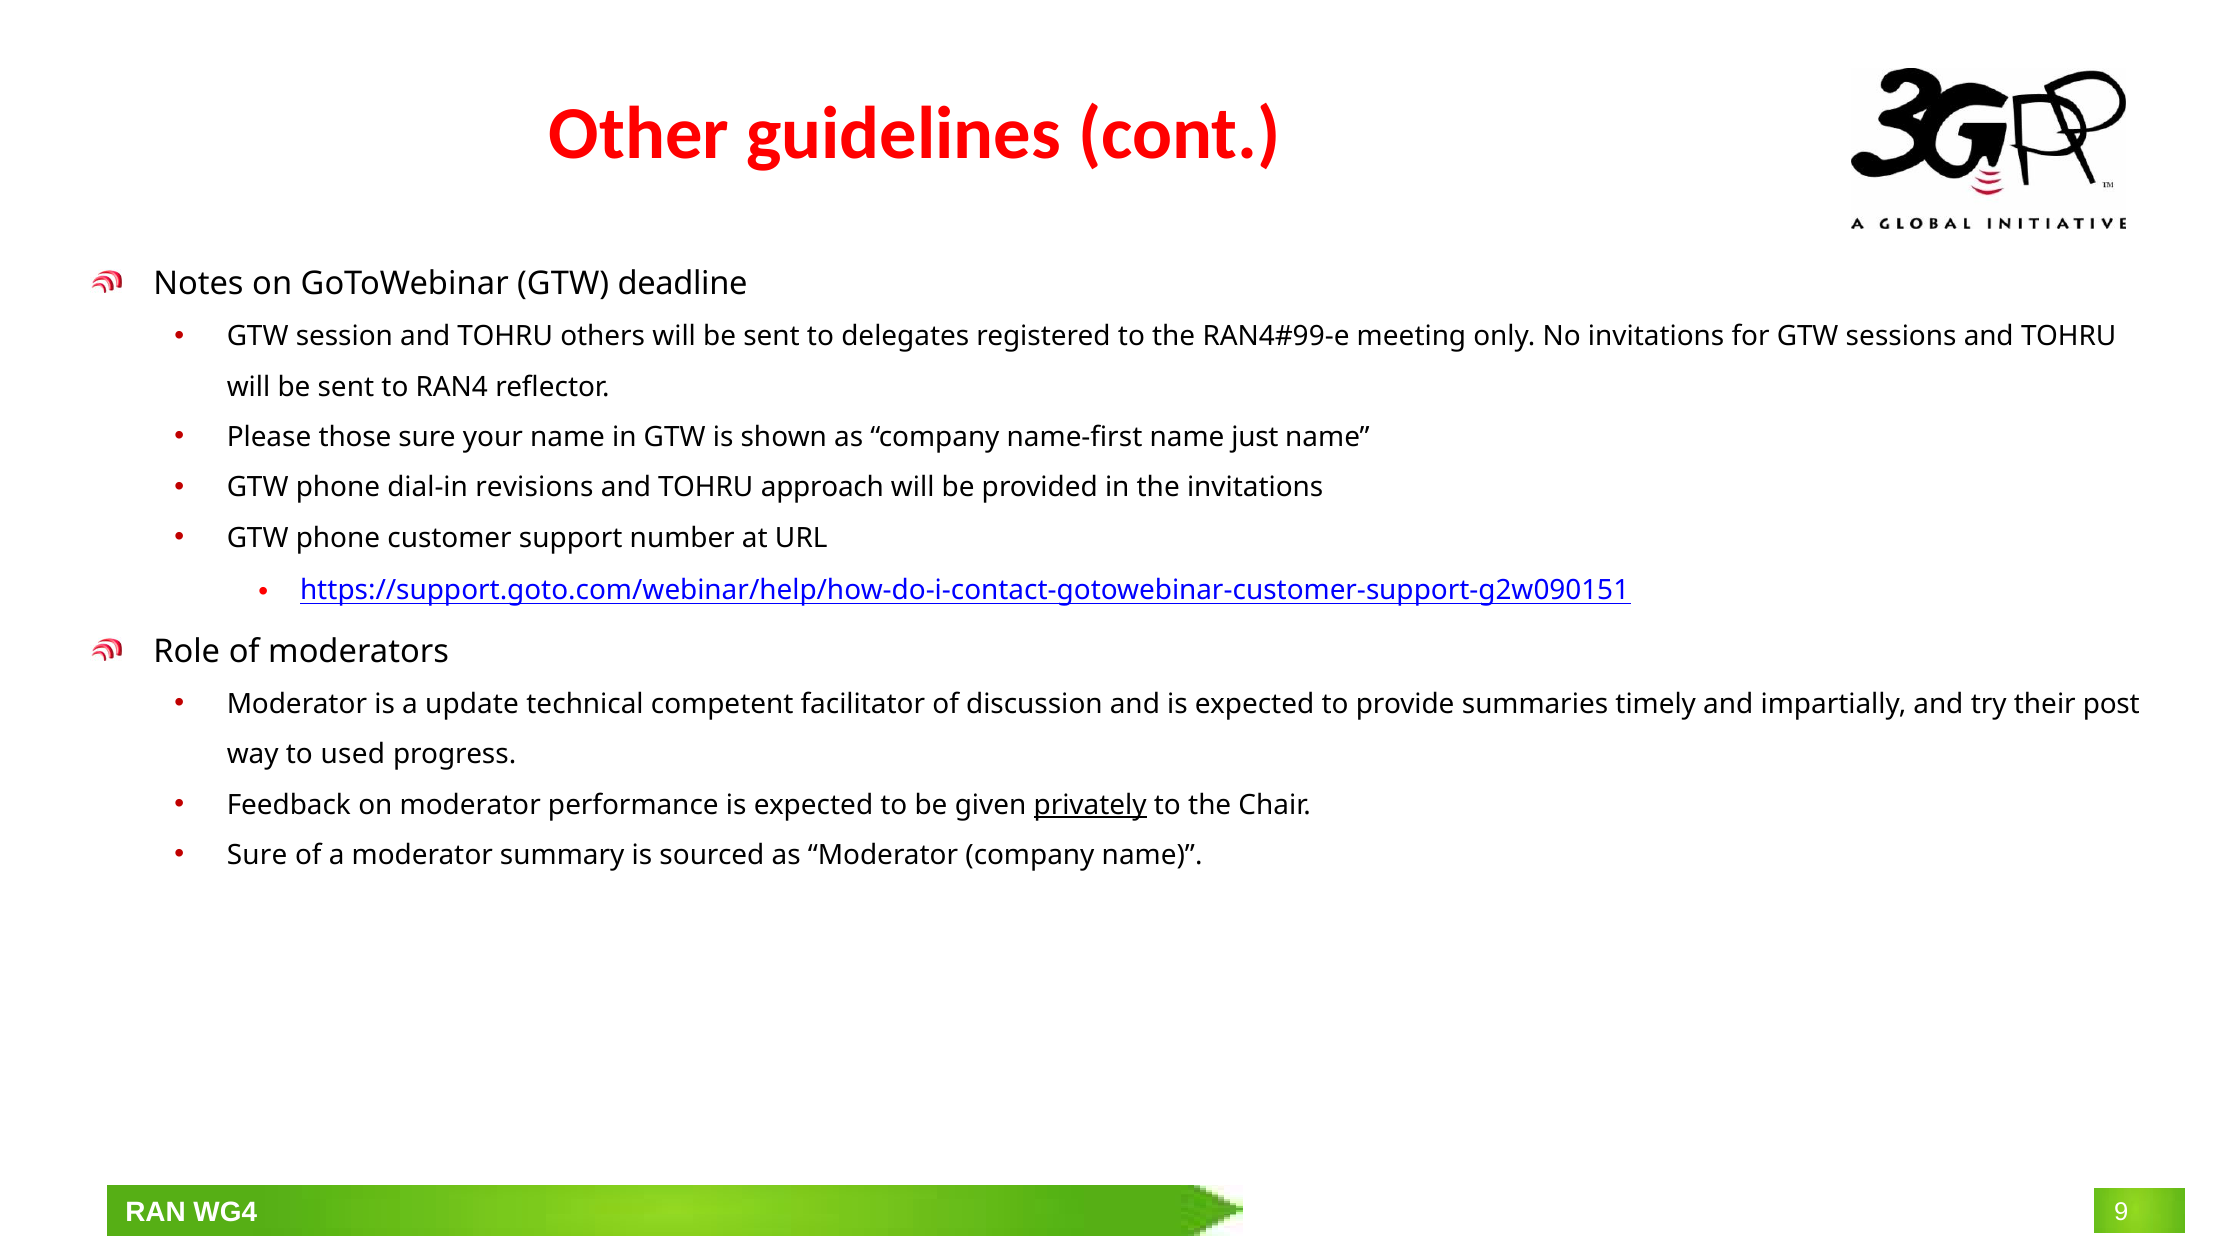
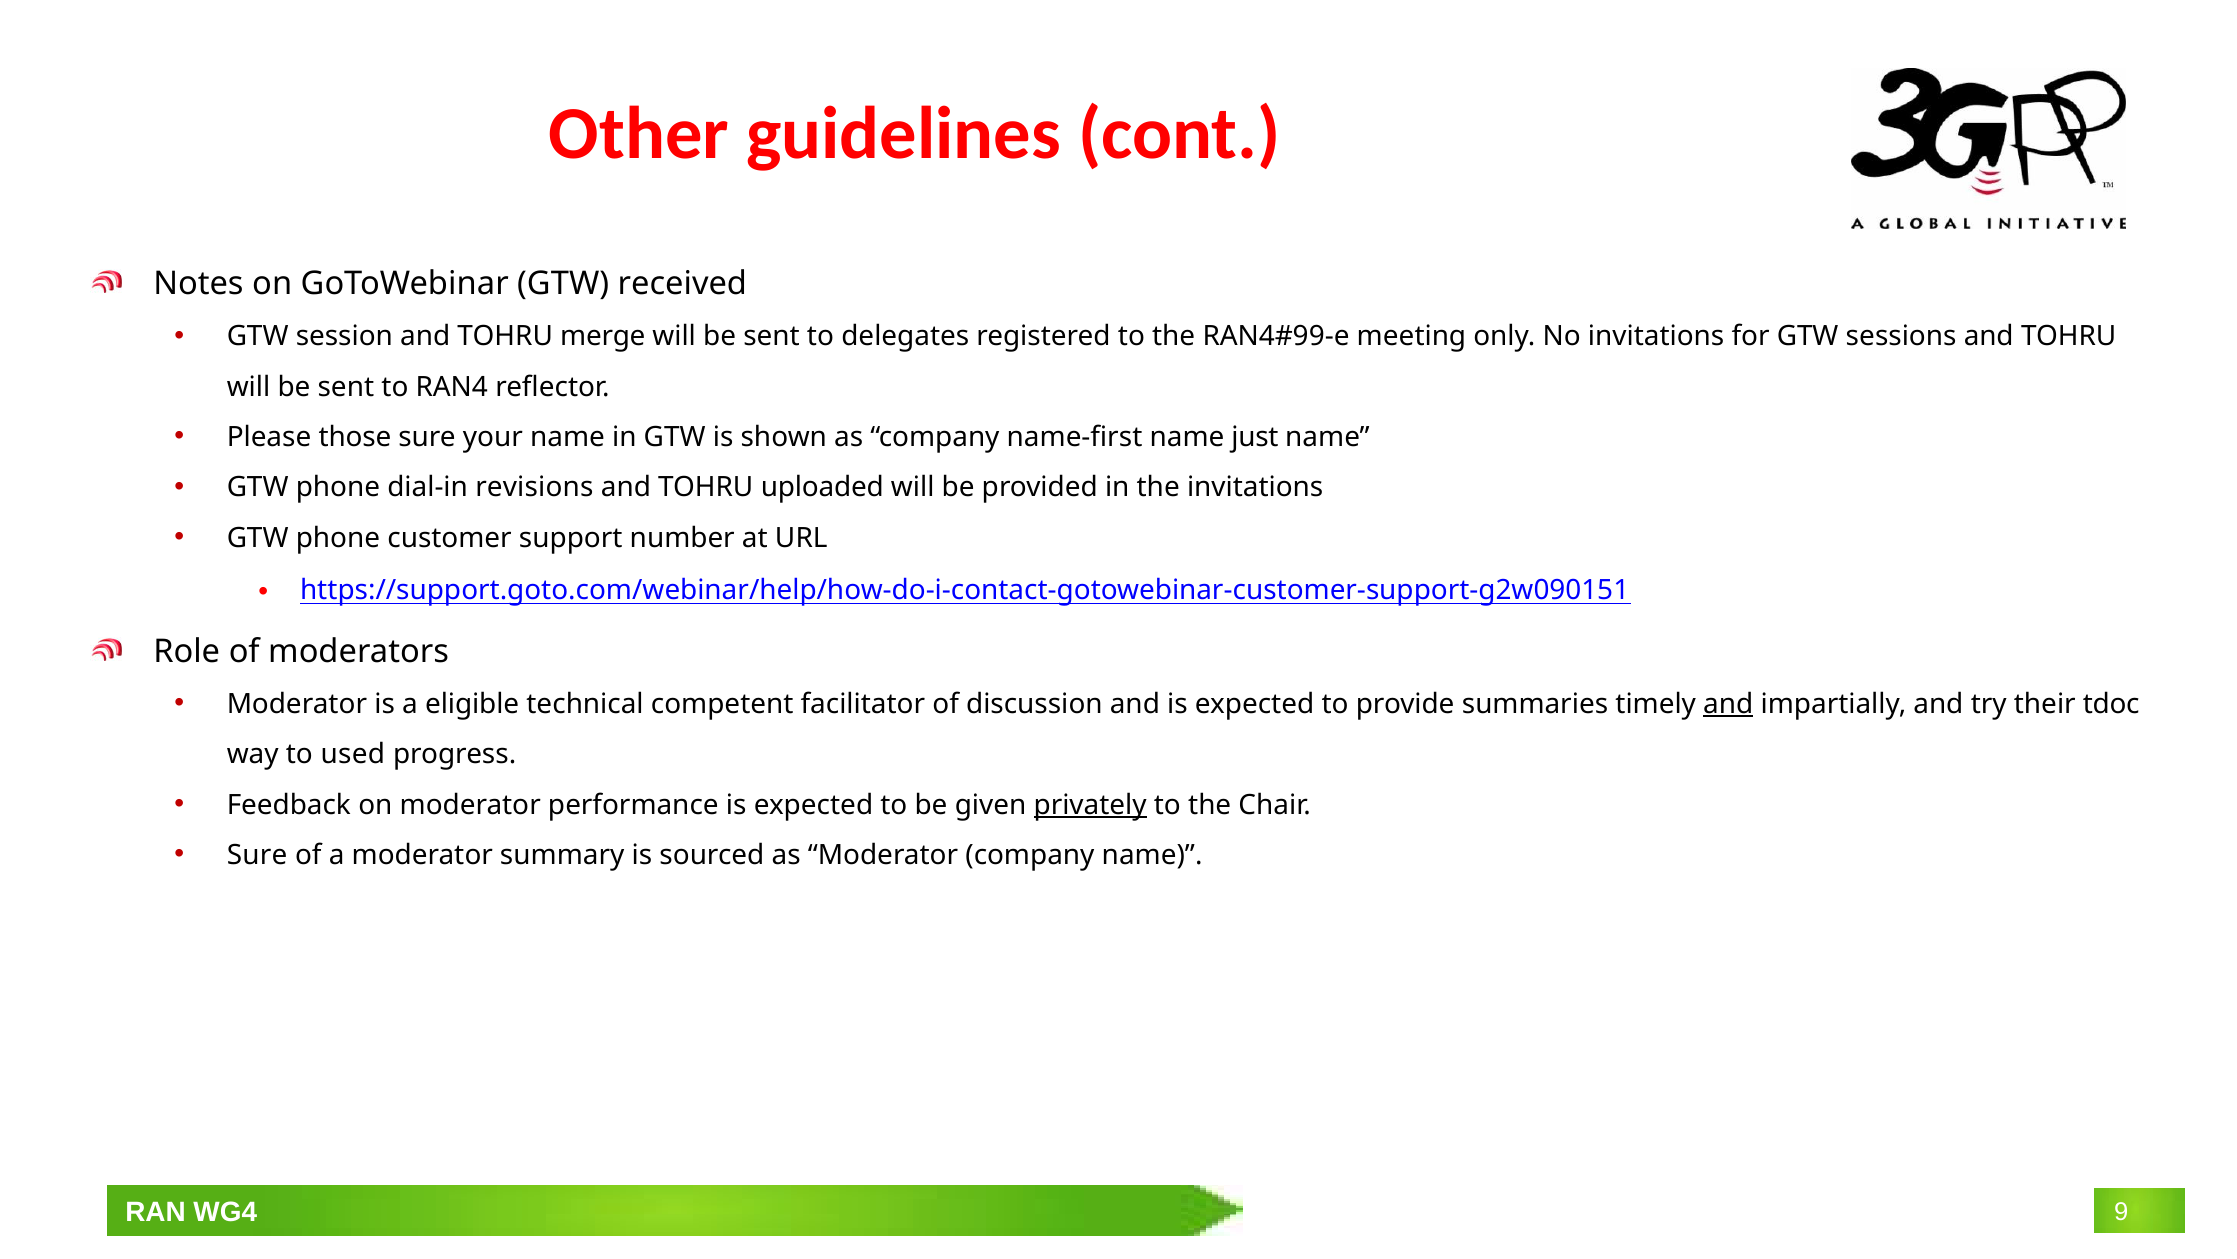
deadline: deadline -> received
others: others -> merge
approach: approach -> uploaded
update: update -> eligible
and at (1728, 704) underline: none -> present
post: post -> tdoc
